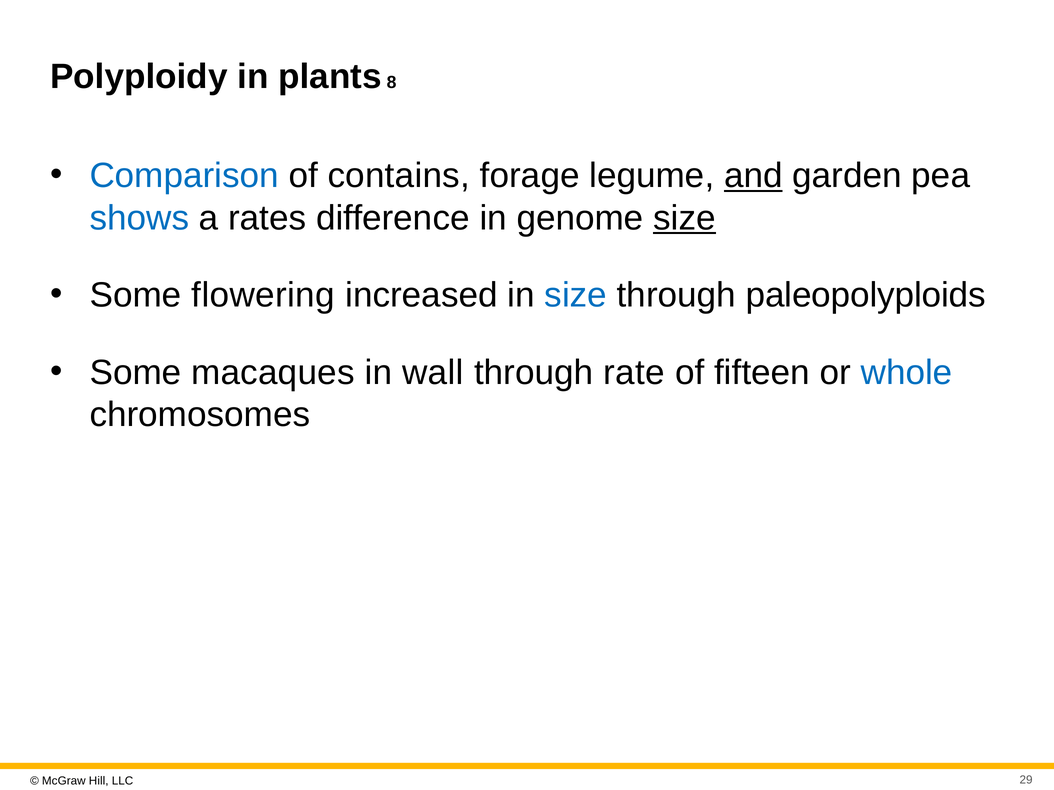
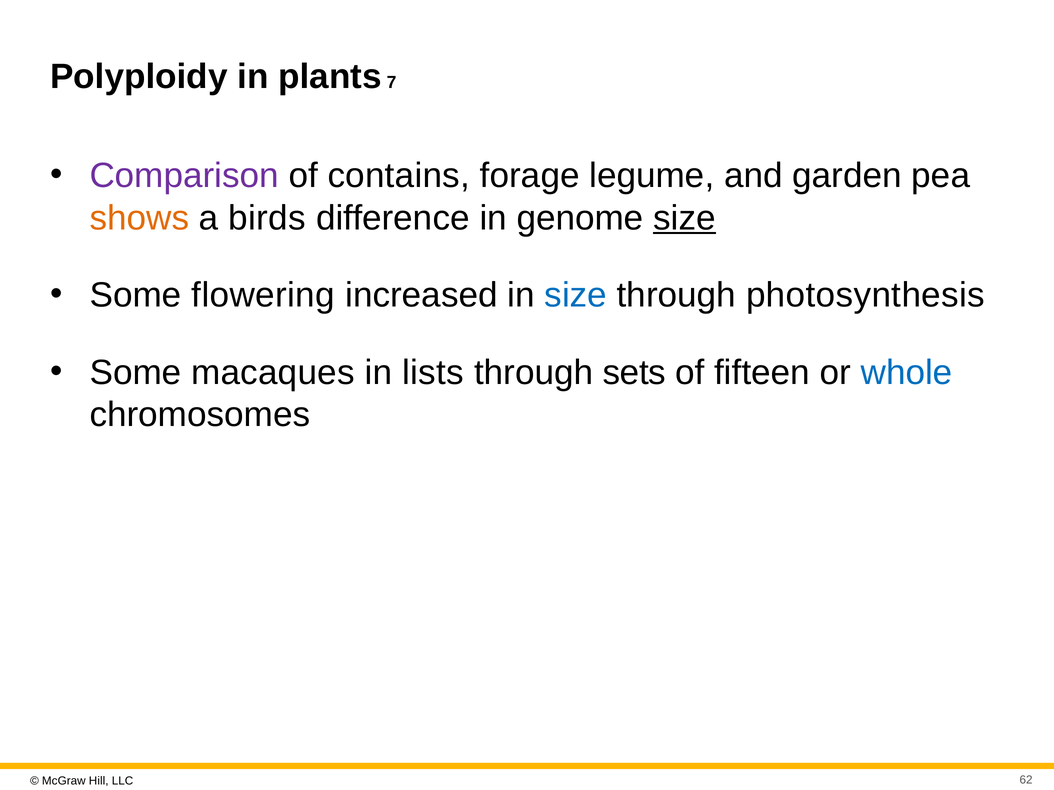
8: 8 -> 7
Comparison colour: blue -> purple
and underline: present -> none
shows colour: blue -> orange
rates: rates -> birds
paleopolyploids: paleopolyploids -> photosynthesis
wall: wall -> lists
rate: rate -> sets
29: 29 -> 62
